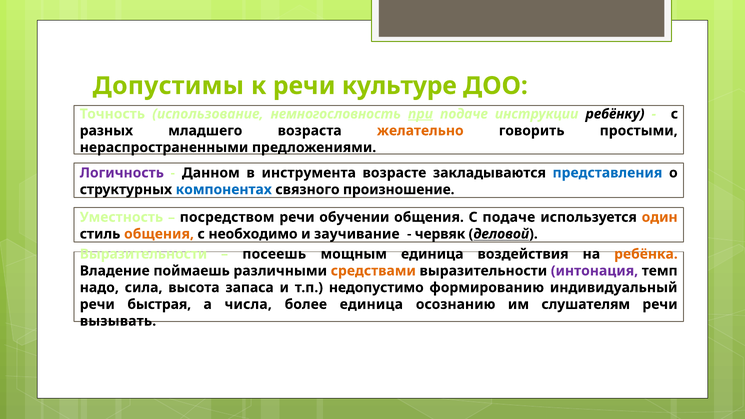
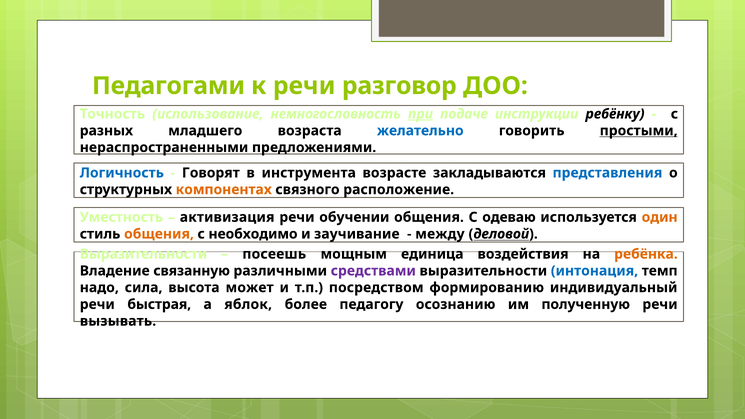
Допустимы: Допустимы -> Педагогами
культуре: культуре -> разговор
желательно colour: orange -> blue
простыми underline: none -> present
Логичность colour: purple -> blue
Данном: Данном -> Говорят
компонентах colour: blue -> orange
произношение: произношение -> расположение
посредством: посредством -> активизация
С подаче: подаче -> одеваю
червяк: червяк -> между
поймаешь: поймаешь -> связанную
средствами colour: orange -> purple
интонация colour: purple -> blue
запаса: запаса -> может
недопустимо: недопустимо -> посредством
числа: числа -> яблок
более единица: единица -> педагогу
слушателям: слушателям -> полученную
